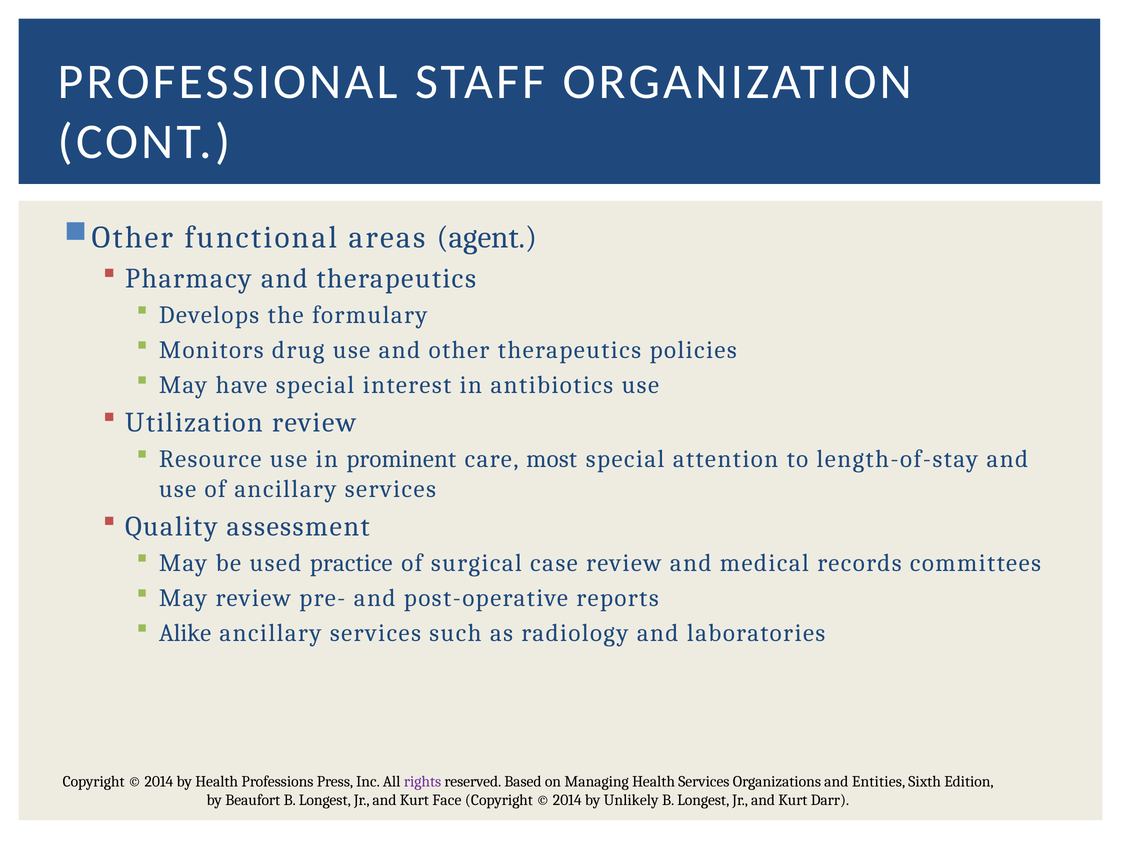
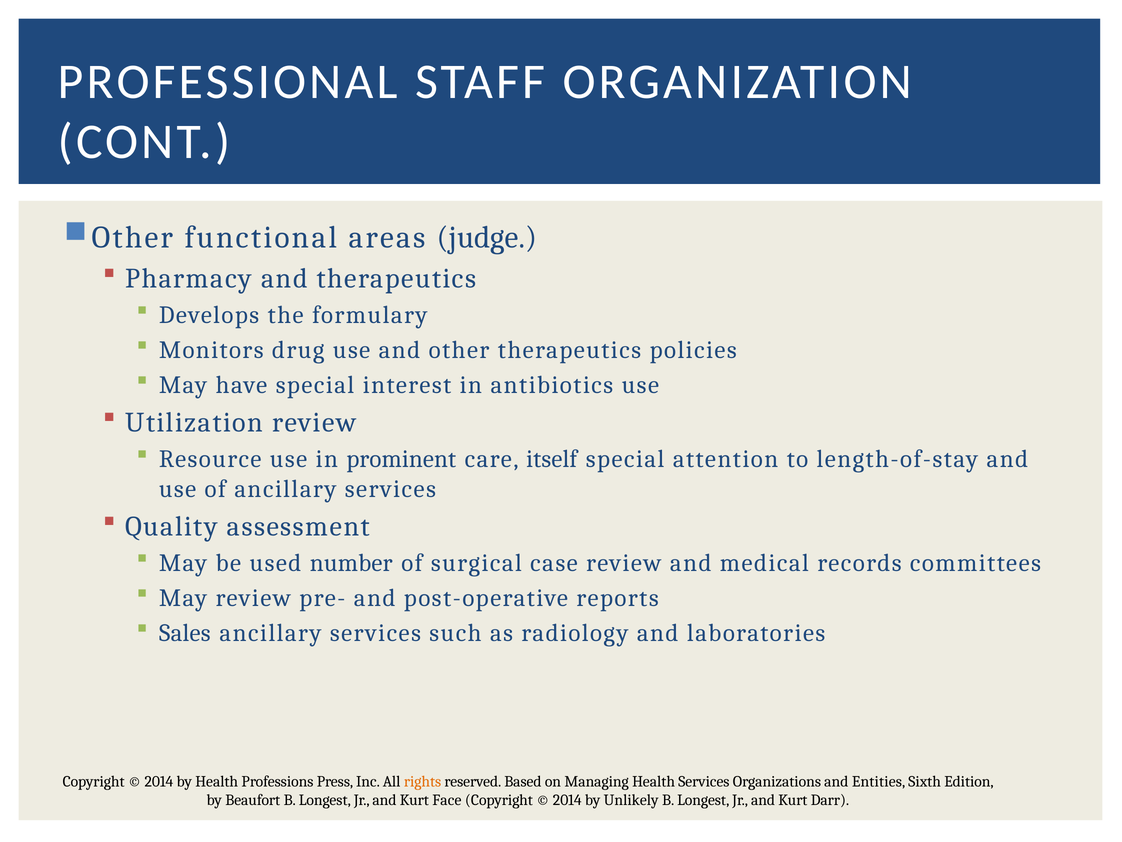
agent: agent -> judge
most: most -> itself
practice: practice -> number
Alike: Alike -> Sales
rights colour: purple -> orange
